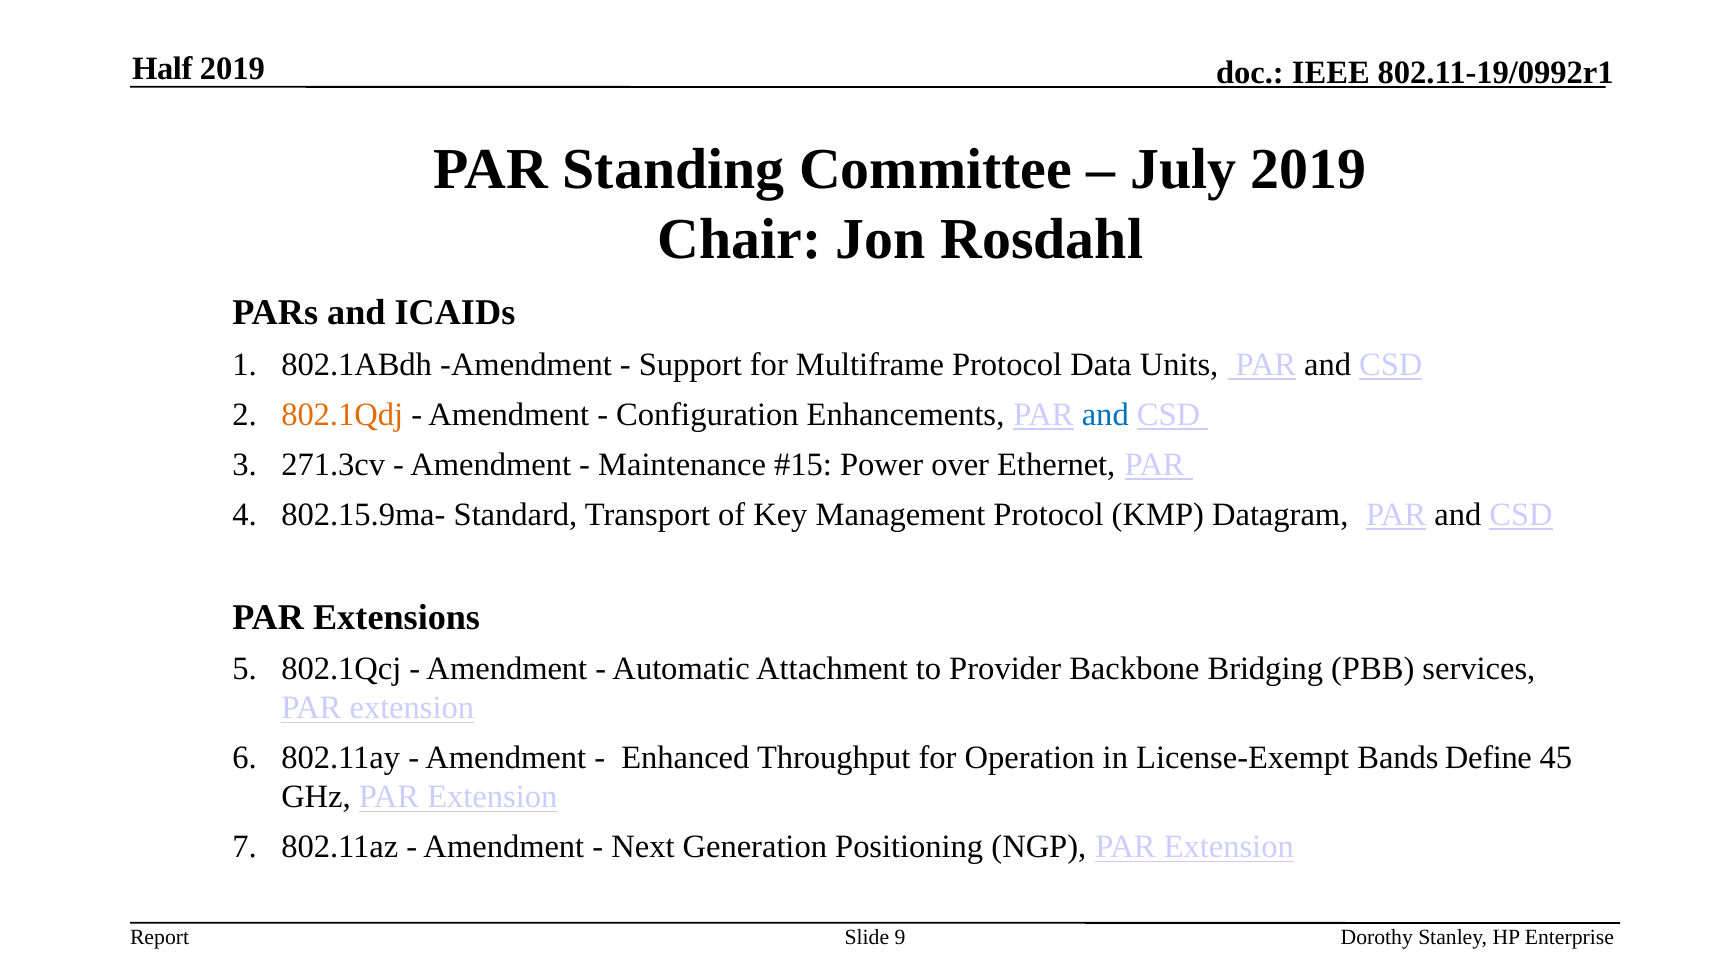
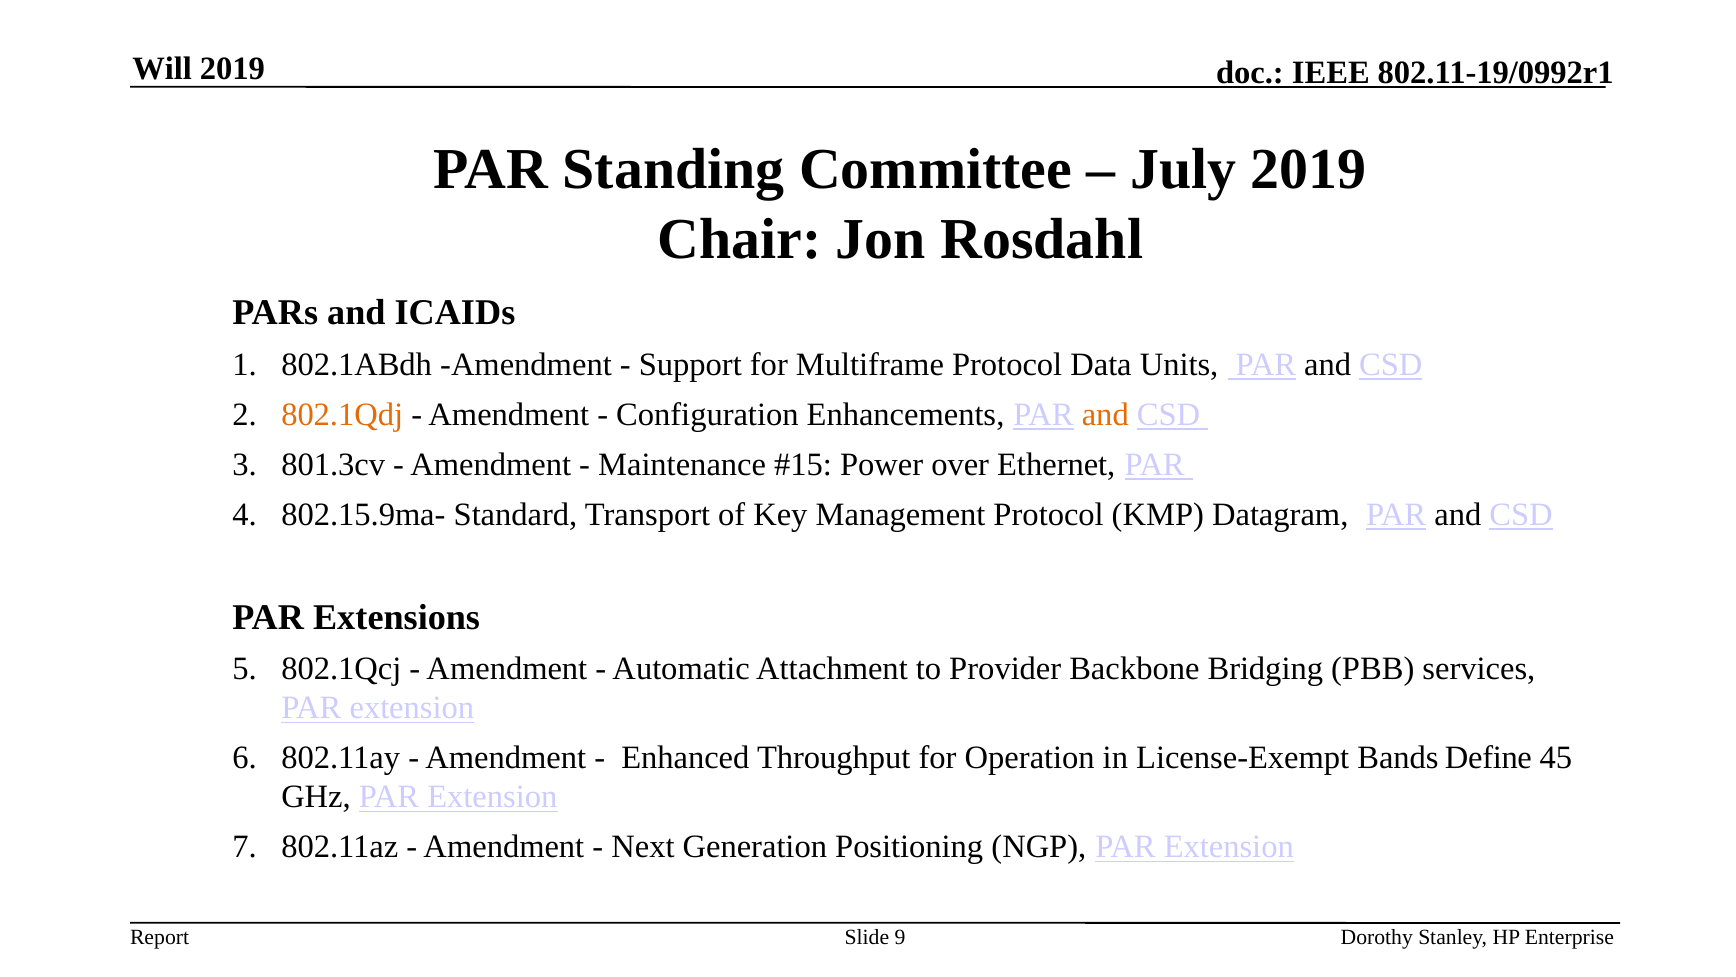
Half: Half -> Will
and at (1105, 415) colour: blue -> orange
271.3cv: 271.3cv -> 801.3cv
